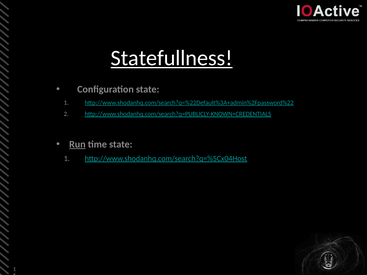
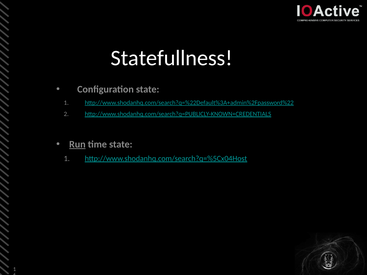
Statefullness underline: present -> none
